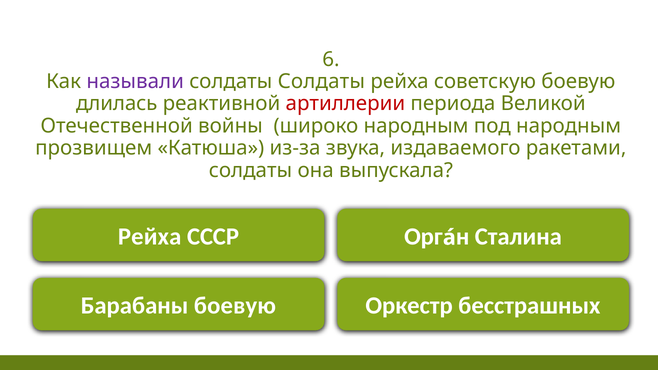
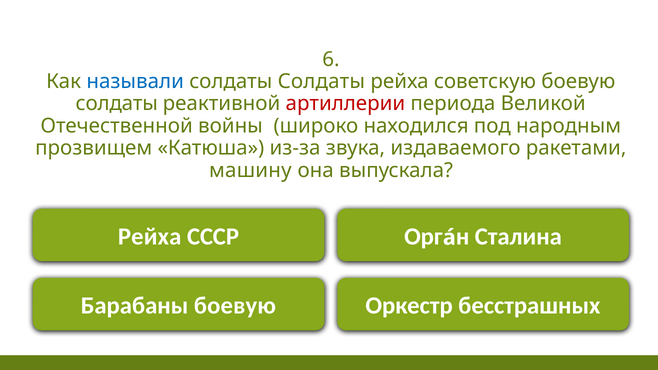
называли colour: purple -> blue
длилась at (117, 104): длилась -> солдаты
широко народным: народным -> находился
солдаты at (250, 170): солдаты -> машину
